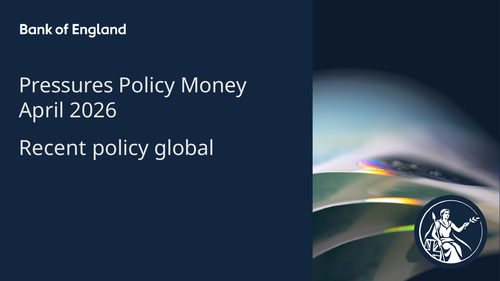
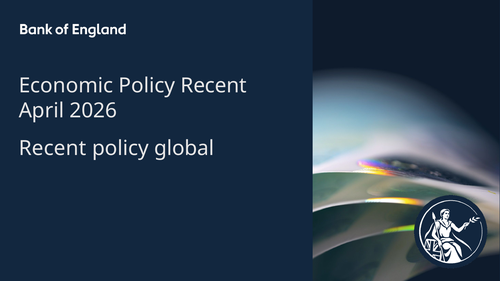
Pressures: Pressures -> Economic
Policy Money: Money -> Recent
